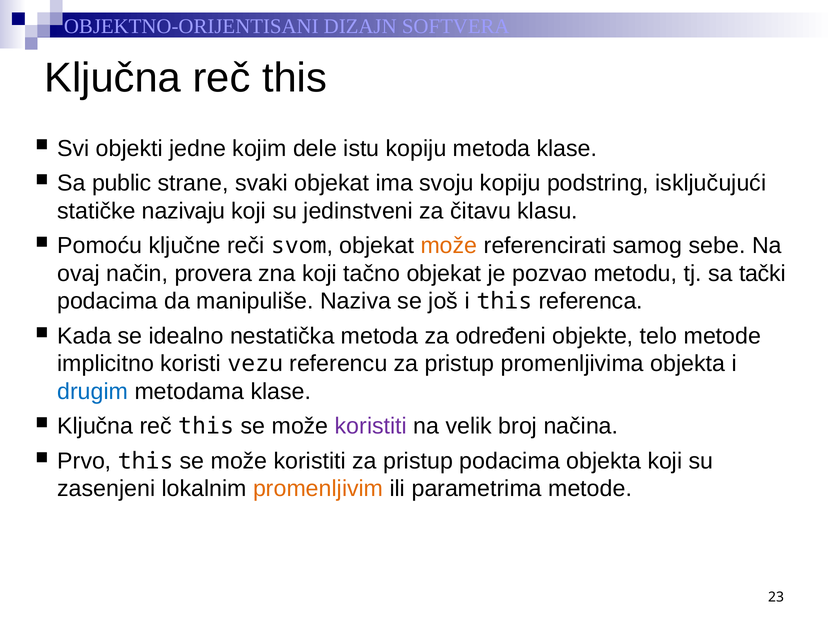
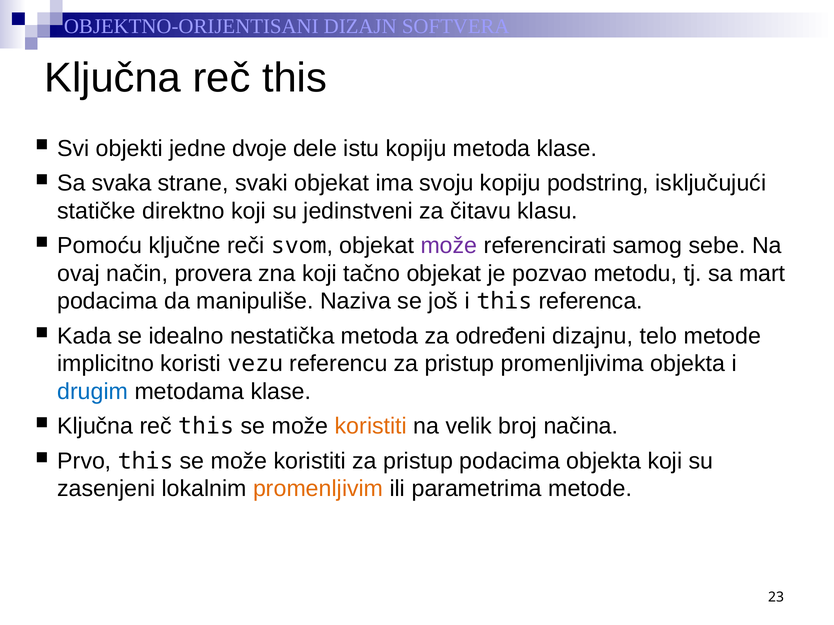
kojim: kojim -> dvoje
public: public -> svaka
nazivaju: nazivaju -> direktno
može at (449, 246) colour: orange -> purple
tački: tački -> mart
objekte: objekte -> dizajnu
koristiti at (371, 427) colour: purple -> orange
